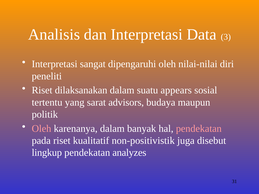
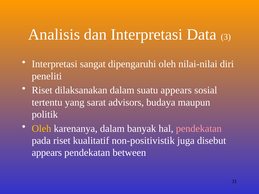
Oleh at (41, 129) colour: pink -> yellow
lingkup at (47, 153): lingkup -> appears
analyzes: analyzes -> between
